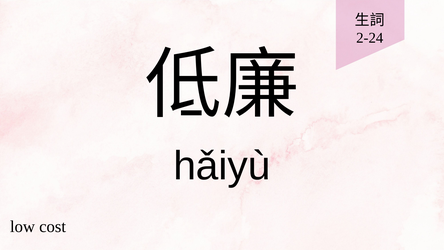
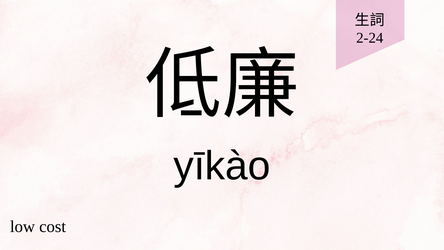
hǎiyù: hǎiyù -> yīkào
